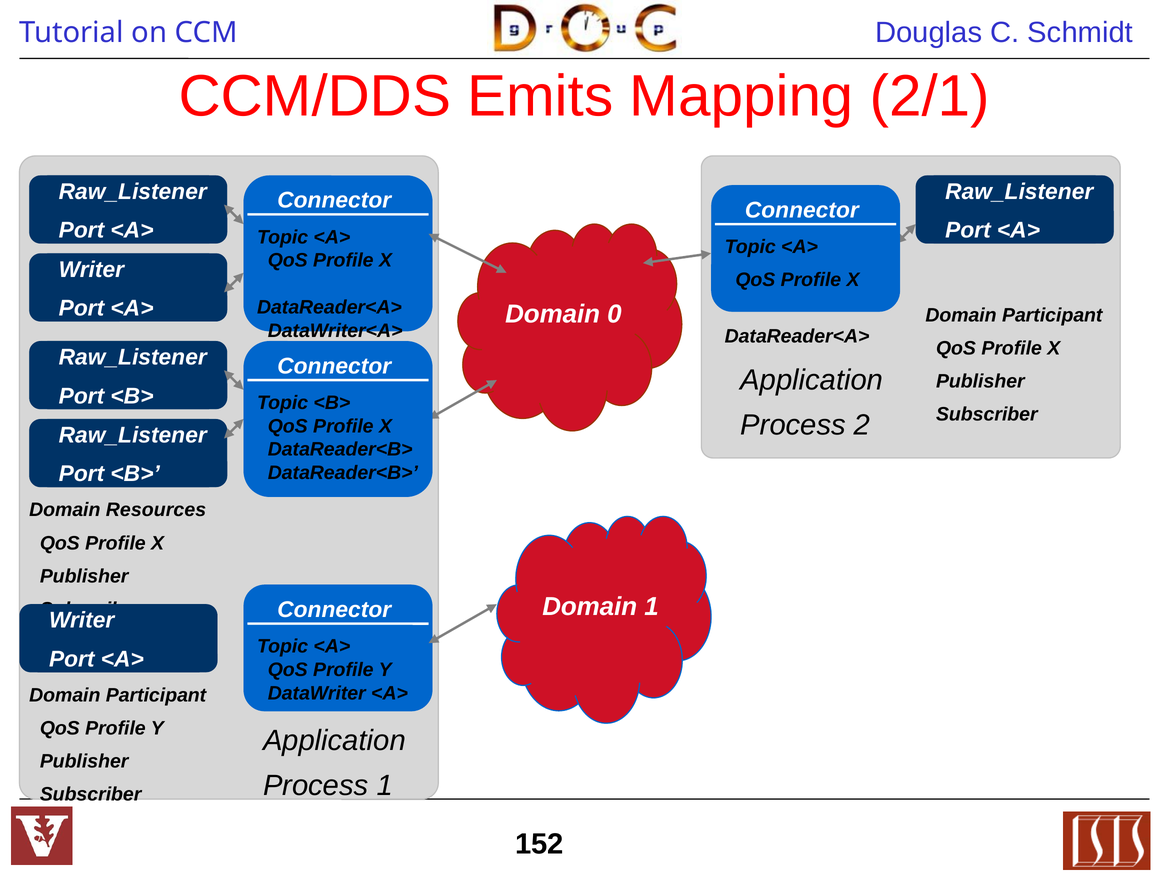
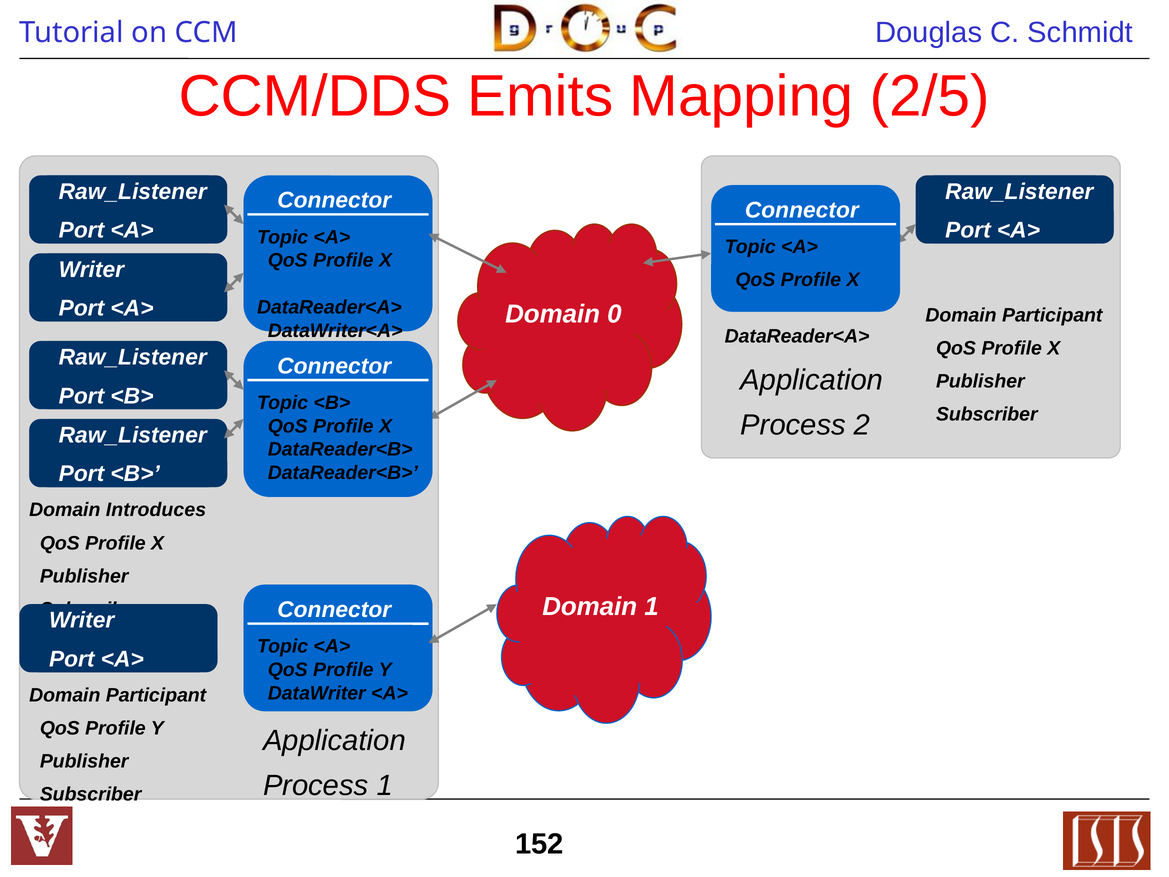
2/1: 2/1 -> 2/5
Resources: Resources -> Introduces
